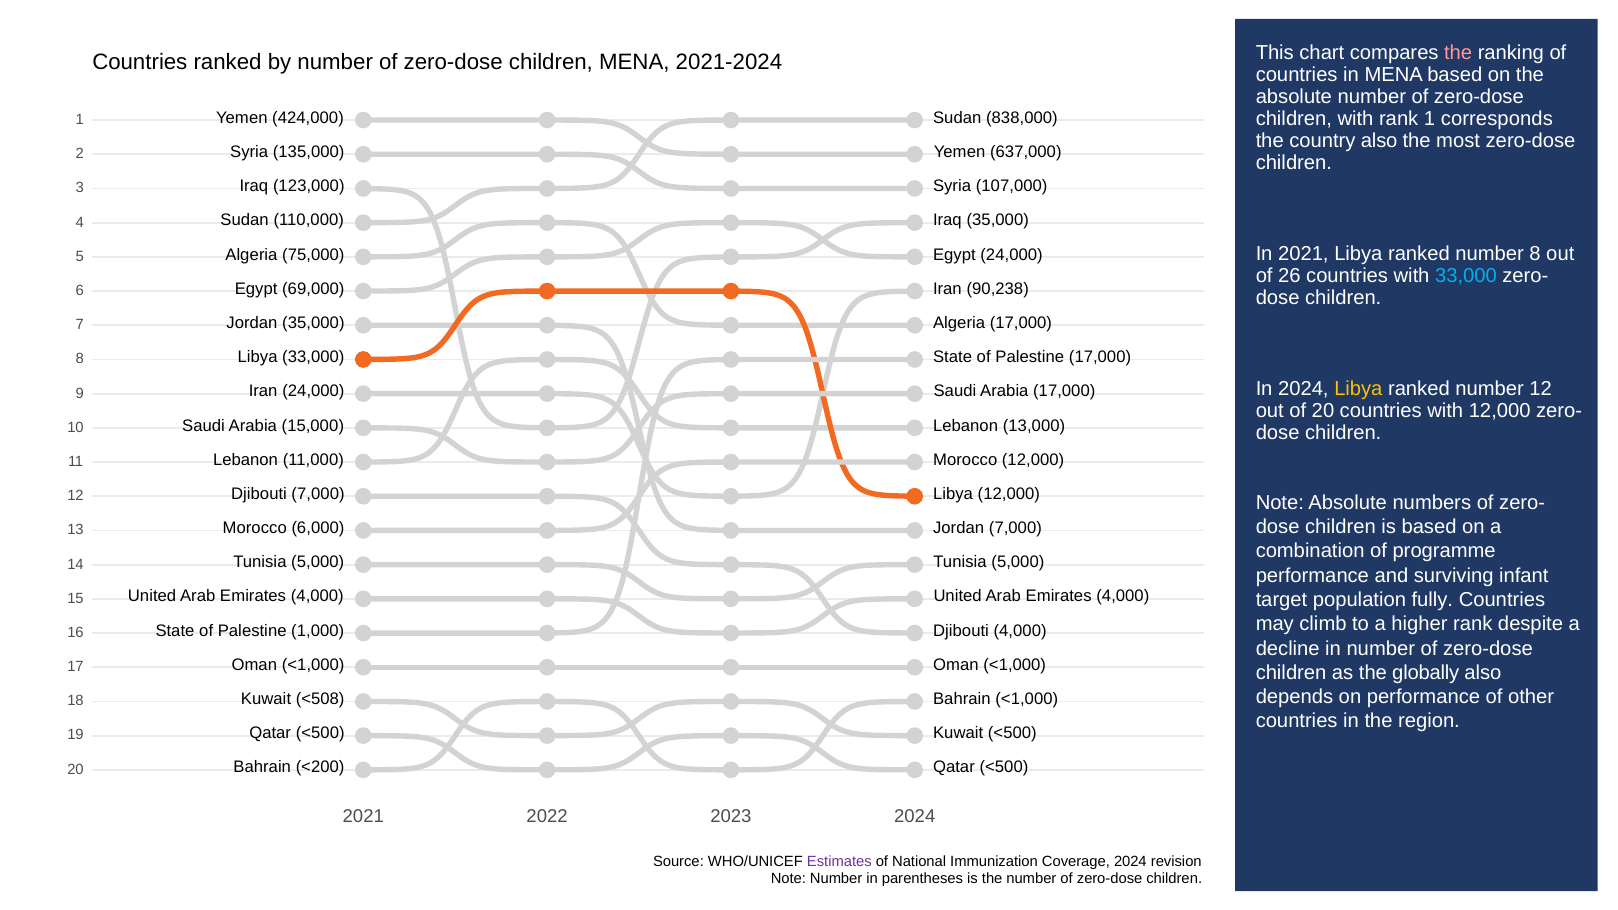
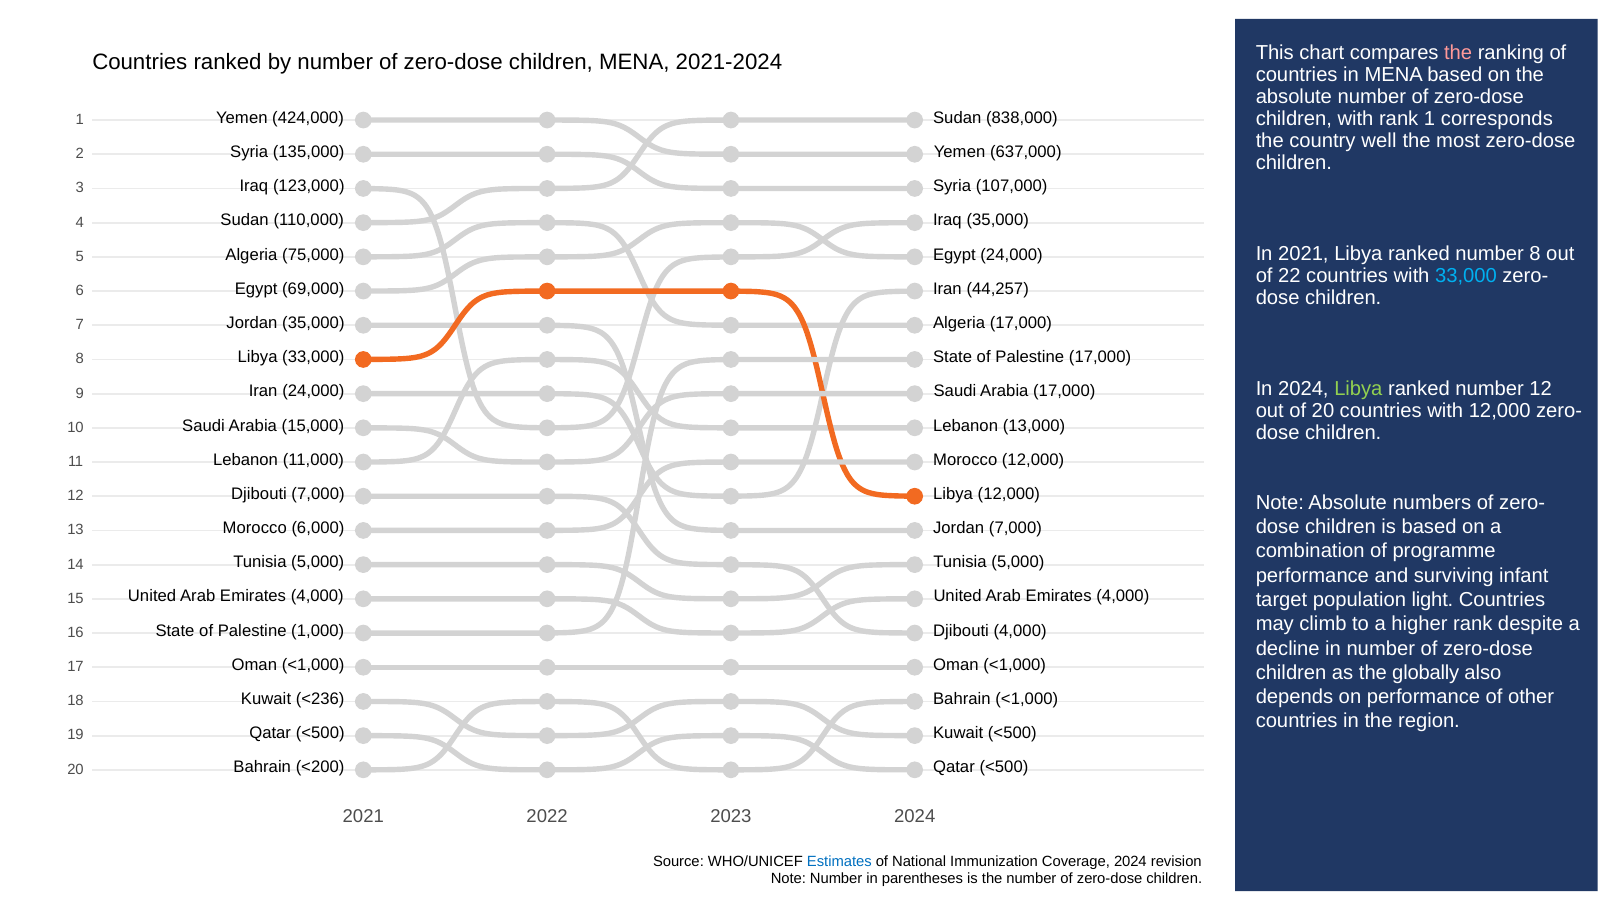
country also: also -> well
26: 26 -> 22
90,238: 90,238 -> 44,257
Libya at (1358, 389) colour: yellow -> light green
fully: fully -> light
<508: <508 -> <236
Estimates colour: purple -> blue
